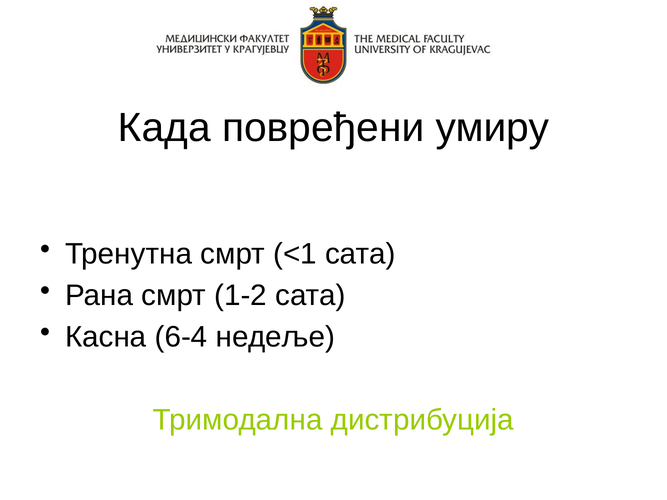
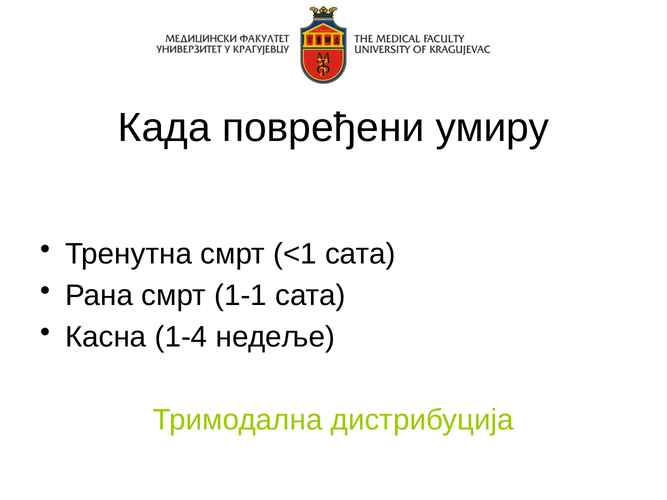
1-2: 1-2 -> 1-1
6-4: 6-4 -> 1-4
